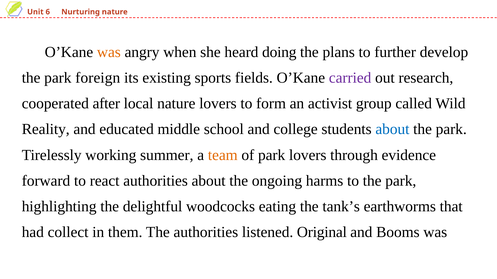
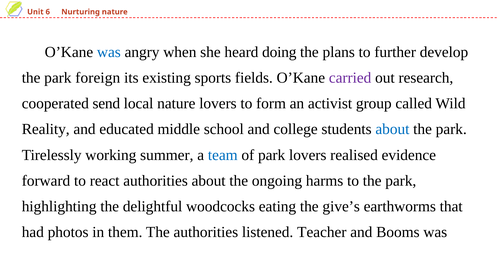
was at (109, 52) colour: orange -> blue
after: after -> send
team colour: orange -> blue
through: through -> realised
tank’s: tank’s -> give’s
collect: collect -> photos
Original: Original -> Teacher
